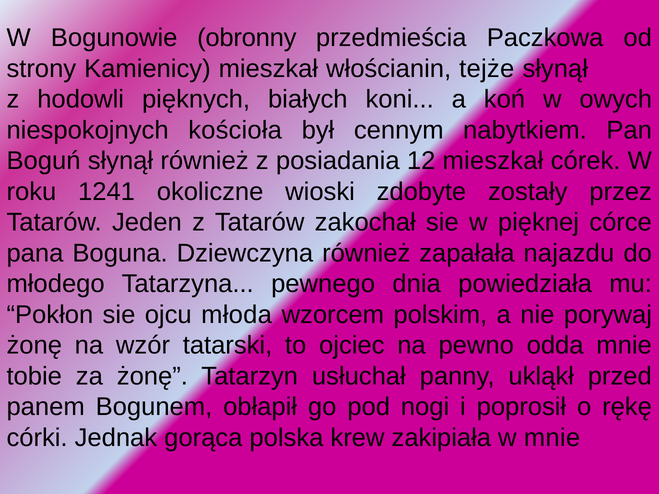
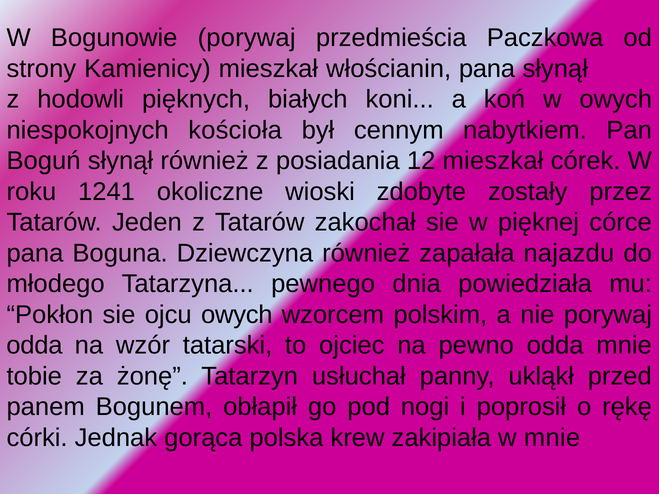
Bogunowie obronny: obronny -> porywaj
włościanin tejże: tejże -> pana
ojcu młoda: młoda -> owych
żonę at (34, 346): żonę -> odda
